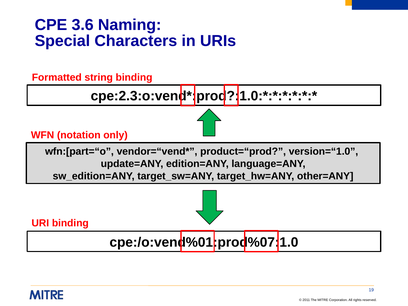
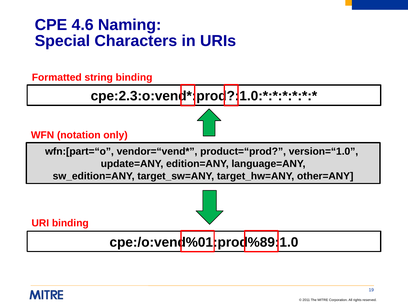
3.6: 3.6 -> 4.6
cpe:/o:vend%01:prod%07:1.0: cpe:/o:vend%01:prod%07:1.0 -> cpe:/o:vend%01:prod%89:1.0
